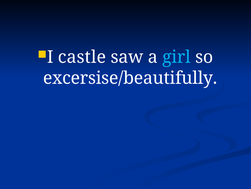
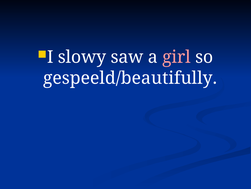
castle: castle -> slowy
girl colour: light blue -> pink
excersise/beautifully: excersise/beautifully -> gespeeld/beautifully
